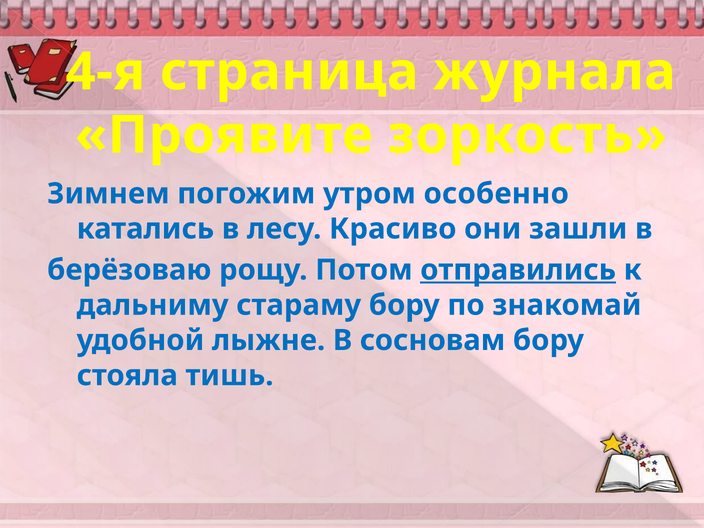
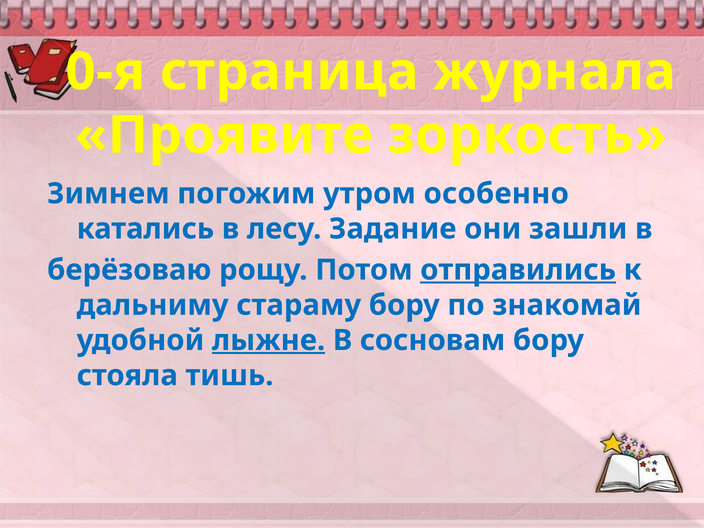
4-я: 4-я -> 0-я
Красиво: Красиво -> Задание
лыжне underline: none -> present
